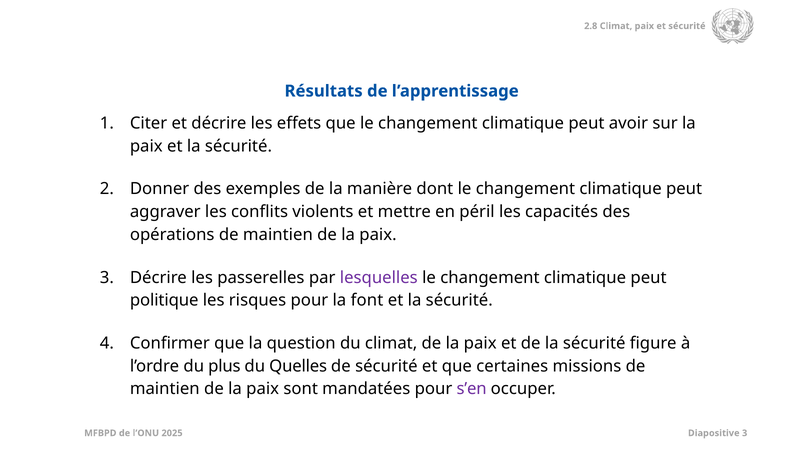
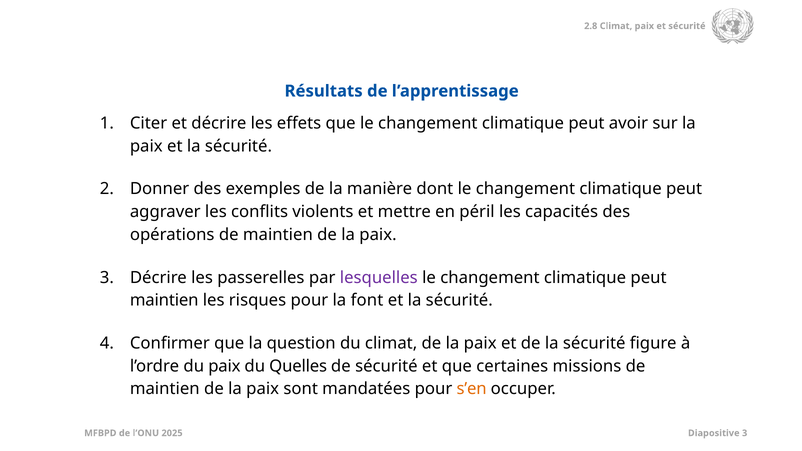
politique at (164, 300): politique -> maintien
du plus: plus -> paix
s’en colour: purple -> orange
